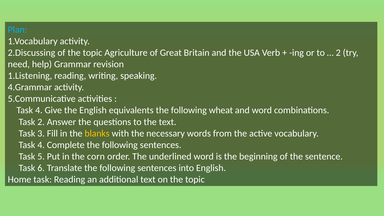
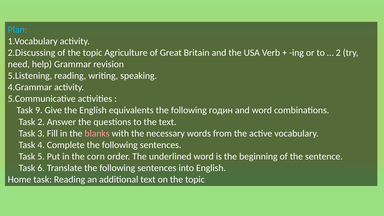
1.Listening: 1.Listening -> 5.Listening
4 at (39, 110): 4 -> 9
wheat: wheat -> годин
blanks colour: yellow -> pink
